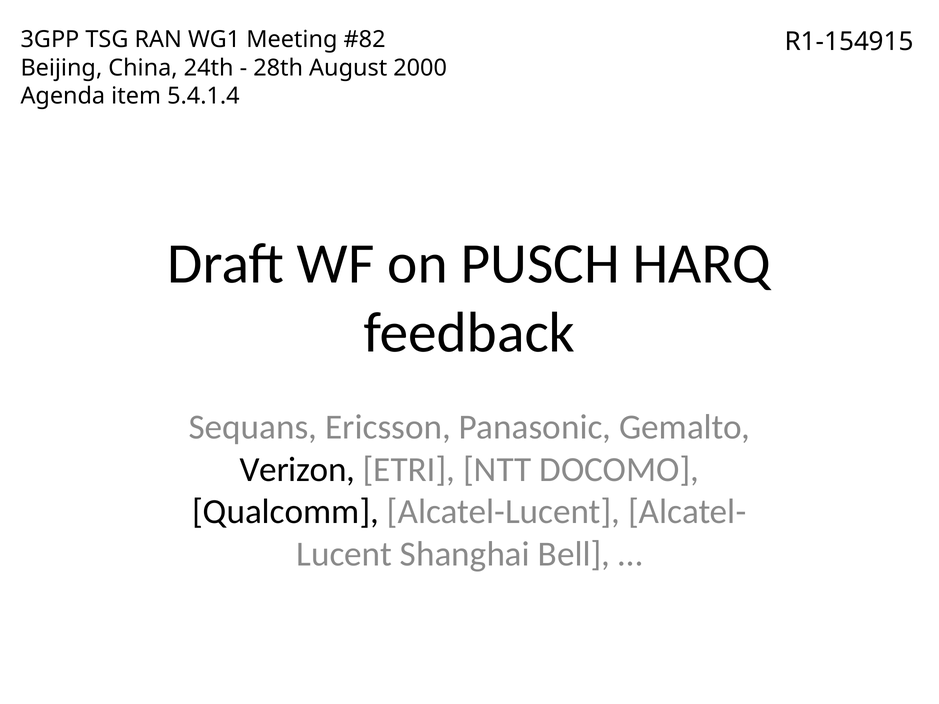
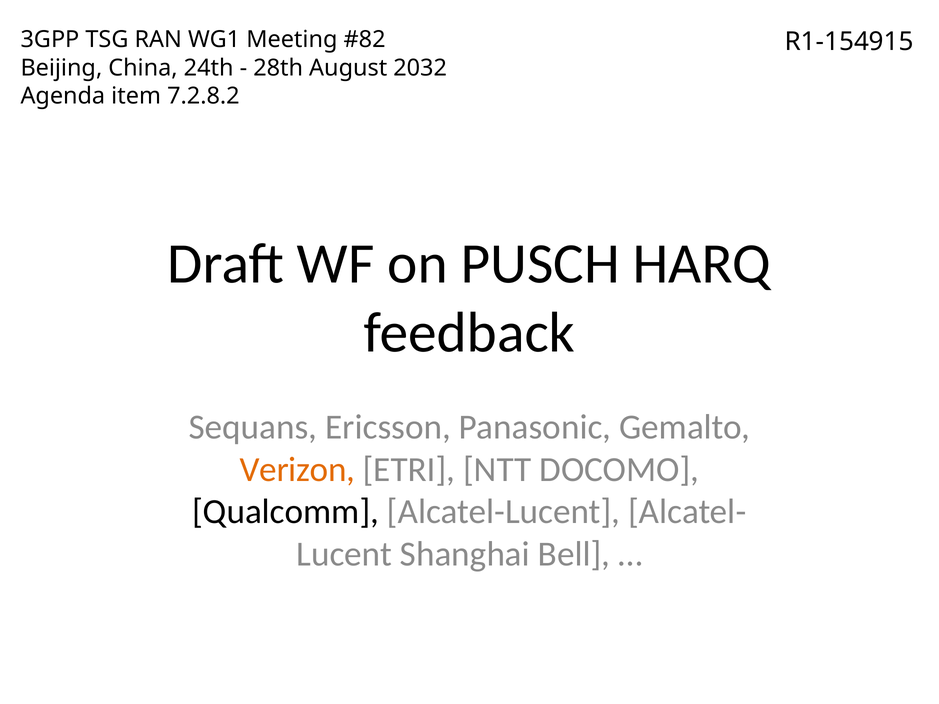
2000: 2000 -> 2032
5.4.1.4: 5.4.1.4 -> 7.2.8.2
Verizon colour: black -> orange
